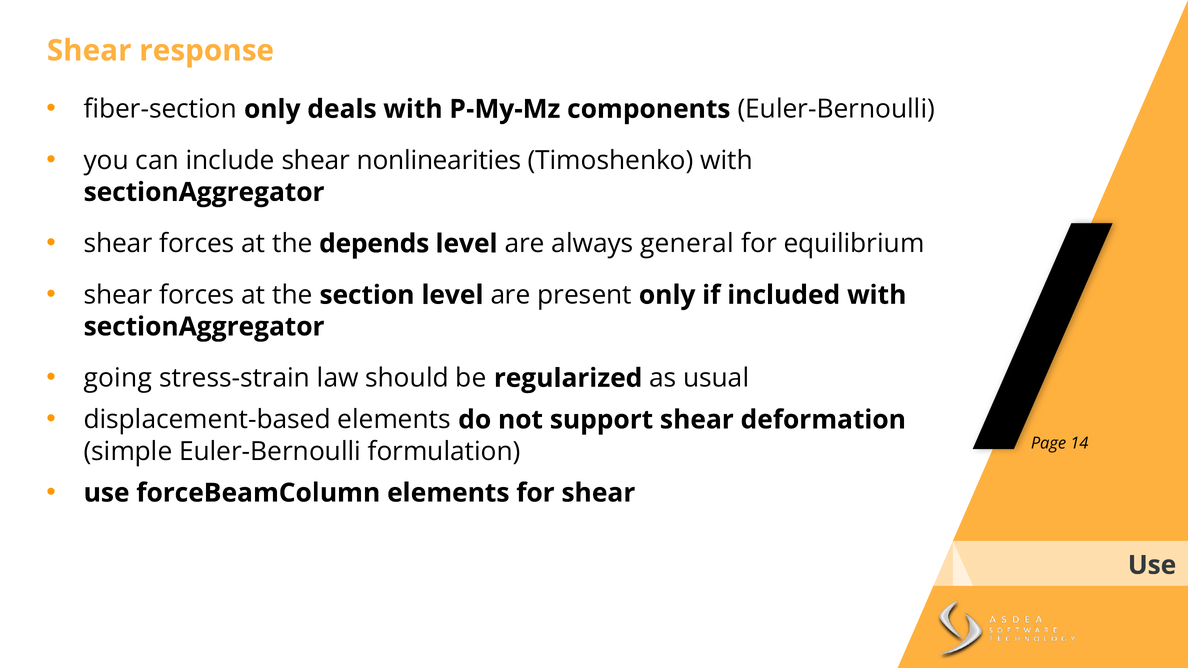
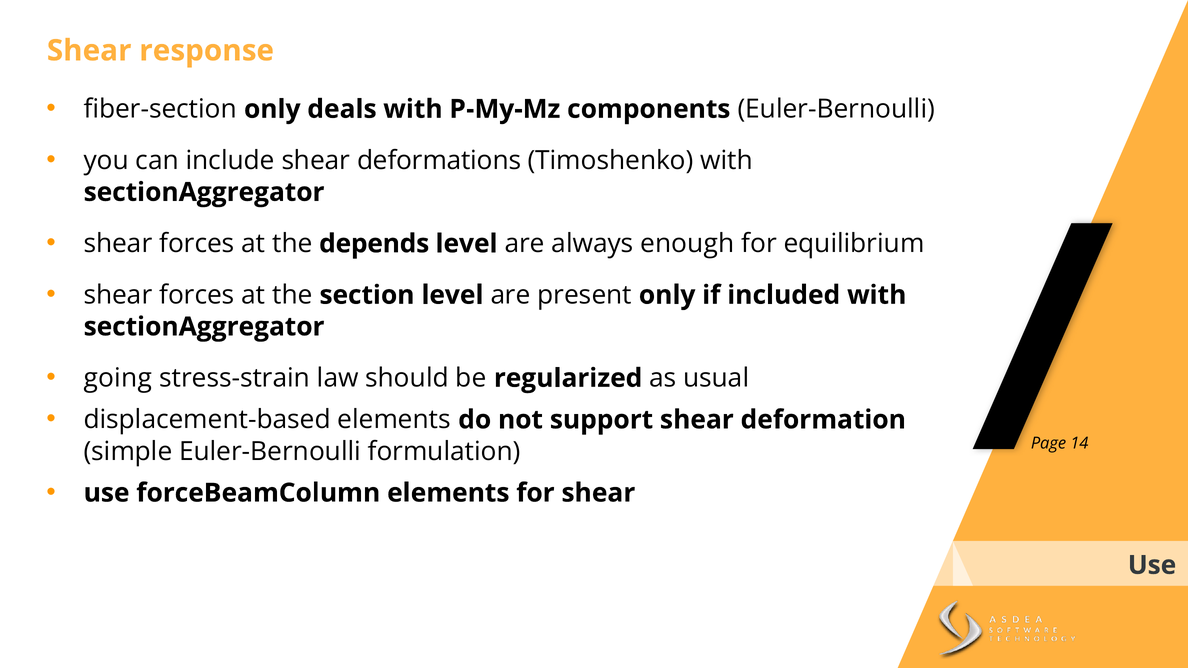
nonlinearities: nonlinearities -> deformations
general: general -> enough
